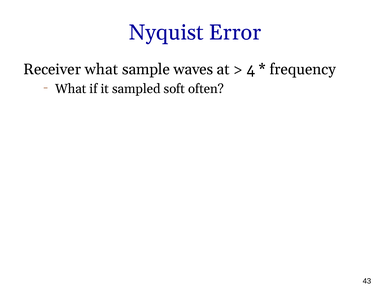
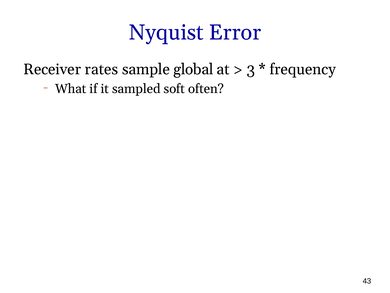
Receiver what: what -> rates
waves: waves -> global
4: 4 -> 3
